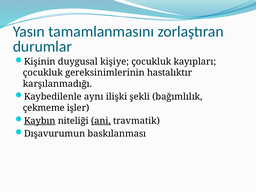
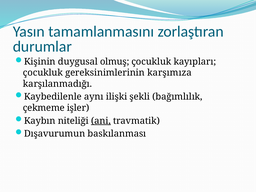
kişiye: kişiye -> olmuş
hastalıktır: hastalıktır -> karşımıza
Kaybın underline: present -> none
